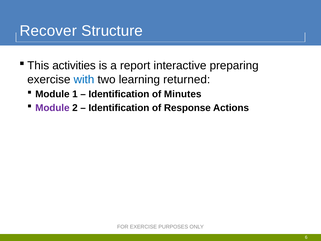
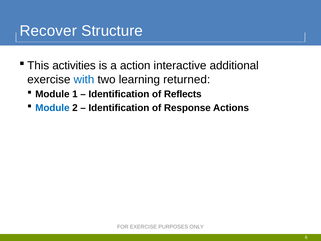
report: report -> action
preparing: preparing -> additional
Minutes: Minutes -> Reflects
Module at (52, 108) colour: purple -> blue
